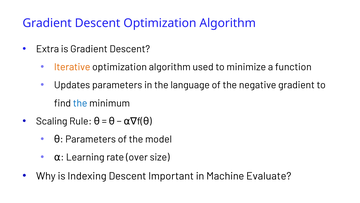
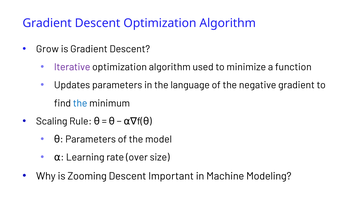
Extra: Extra -> Grow
Iterative colour: orange -> purple
Indexing: Indexing -> Zooming
Evaluate: Evaluate -> Modeling
